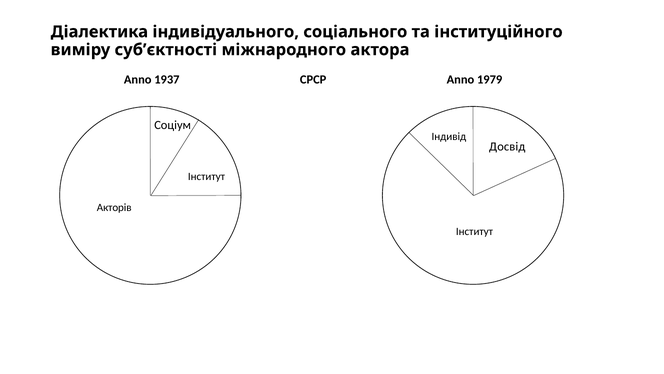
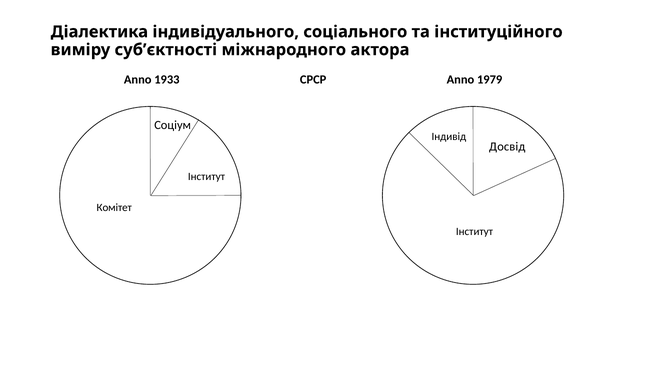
1937: 1937 -> 1933
Акторів: Акторів -> Комітет
